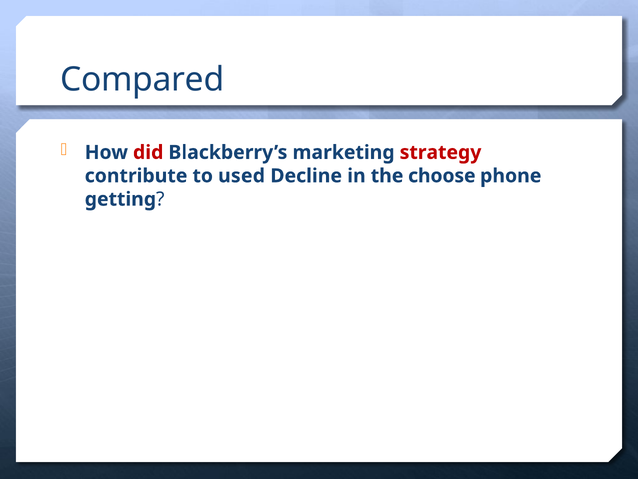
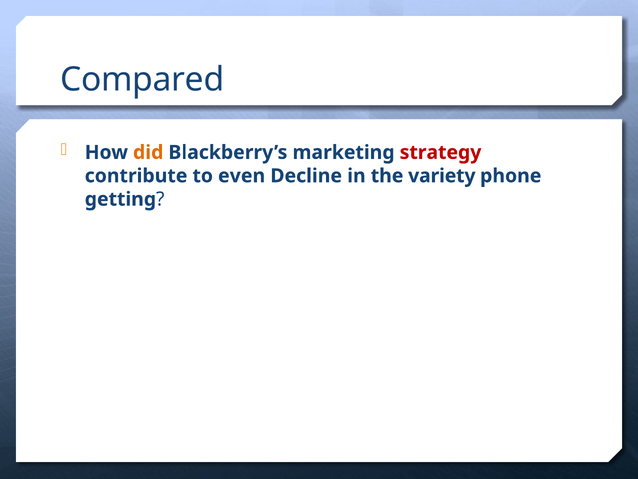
did colour: red -> orange
used: used -> even
choose: choose -> variety
